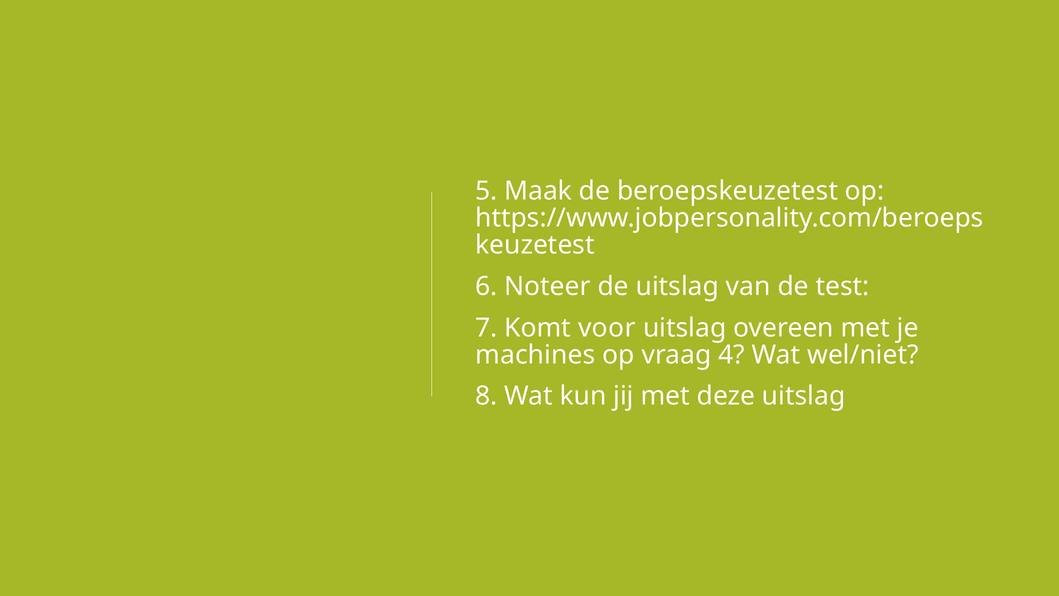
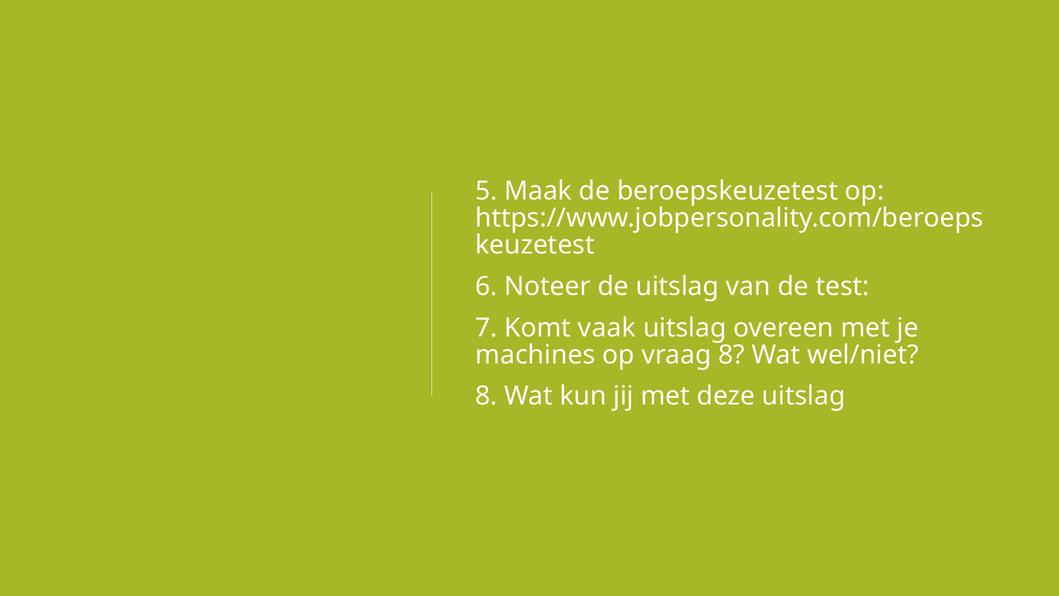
voor: voor -> vaak
vraag 4: 4 -> 8
